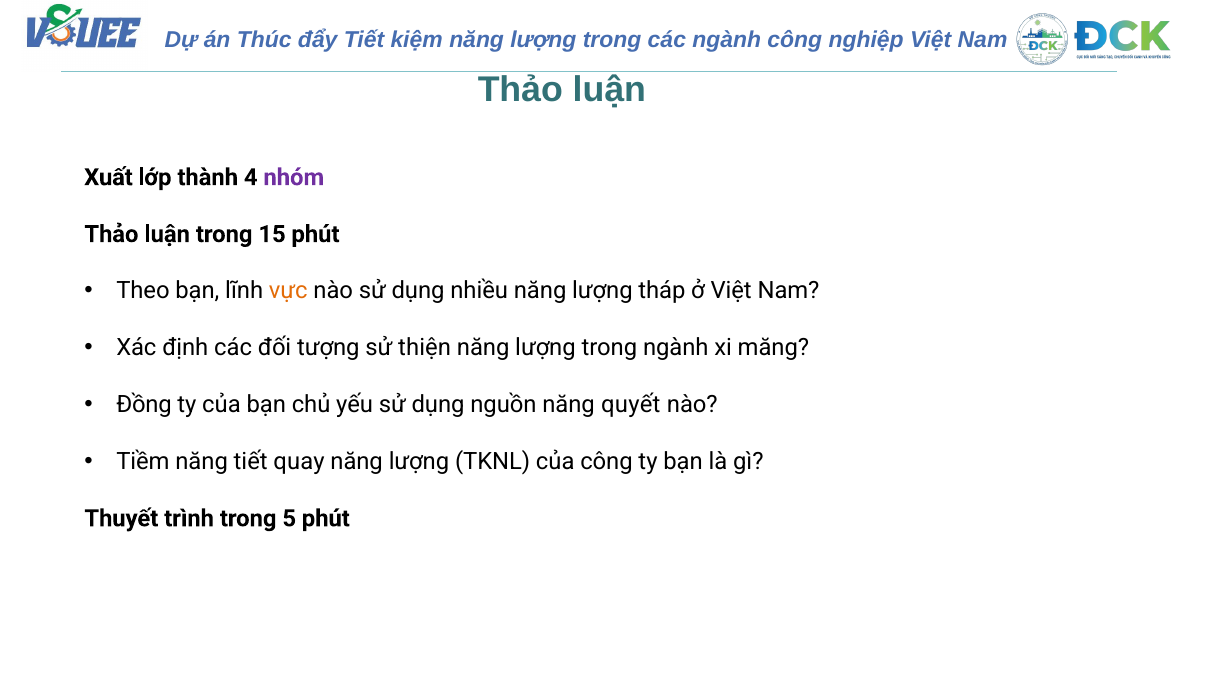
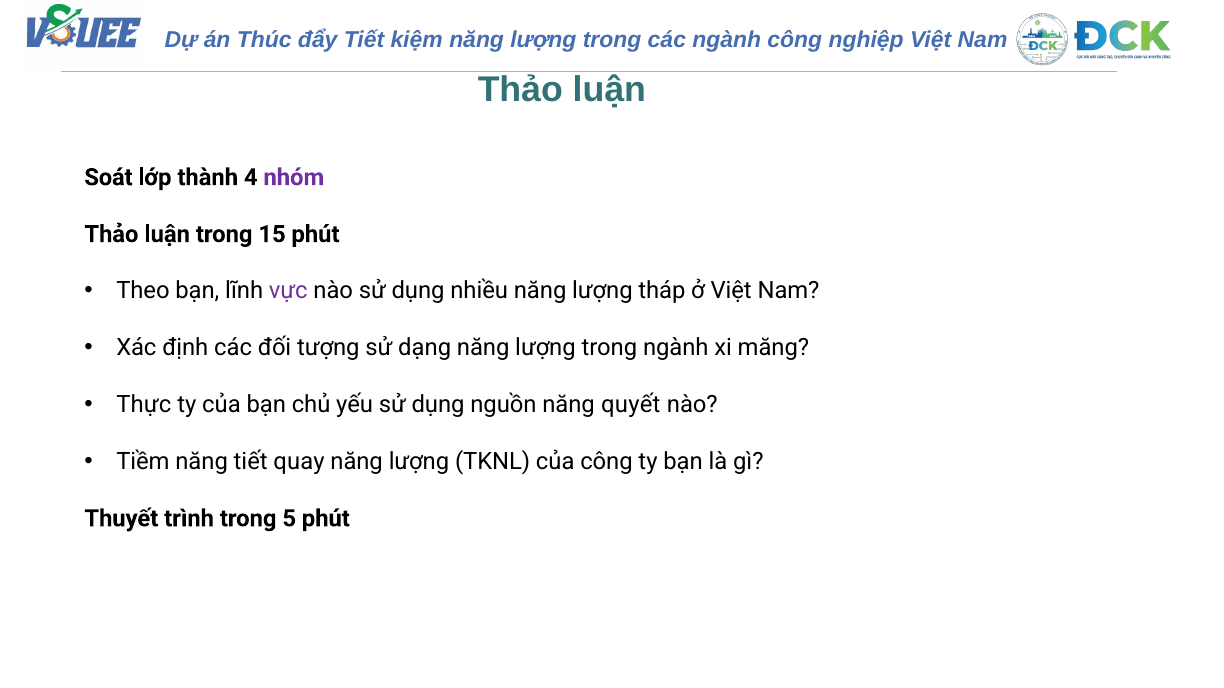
Xuất: Xuất -> Soát
vực colour: orange -> purple
thiện: thiện -> dạng
Đồng: Đồng -> Thực
